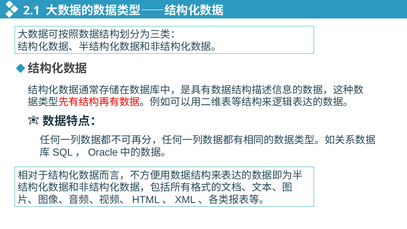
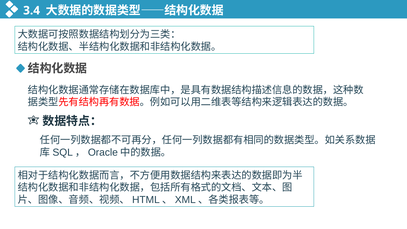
2.1: 2.1 -> 3.4
